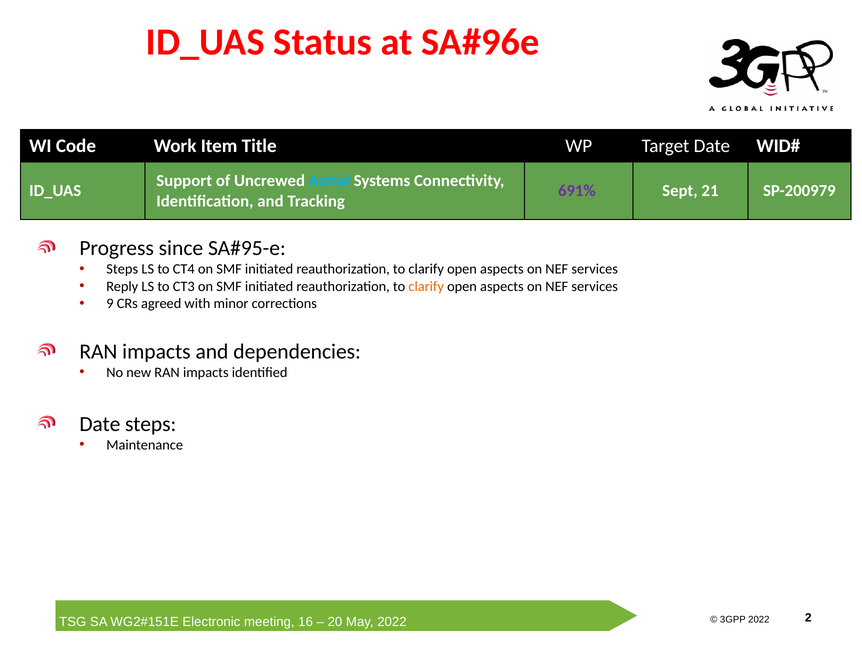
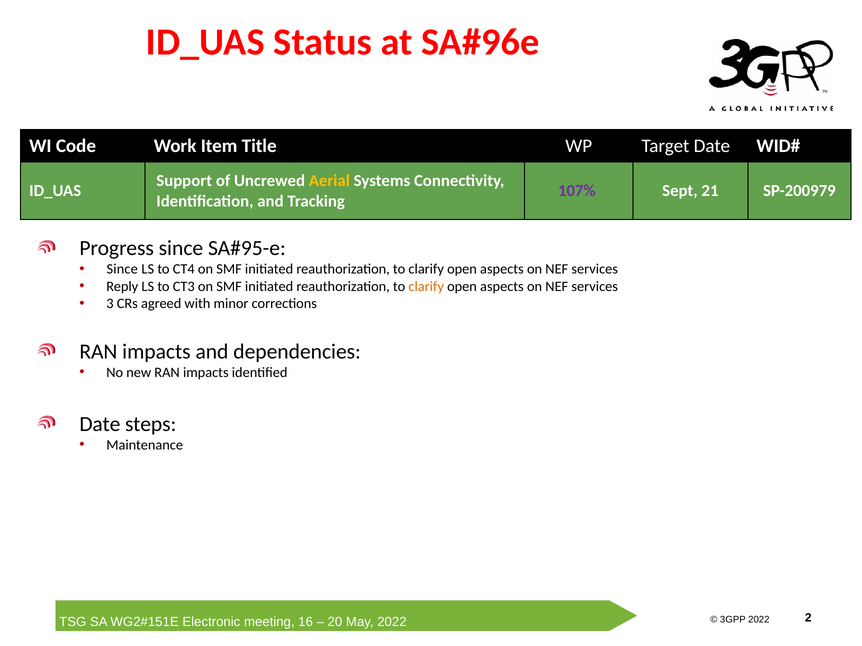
Aerial colour: light blue -> yellow
691%: 691% -> 107%
Steps at (122, 269): Steps -> Since
9: 9 -> 3
